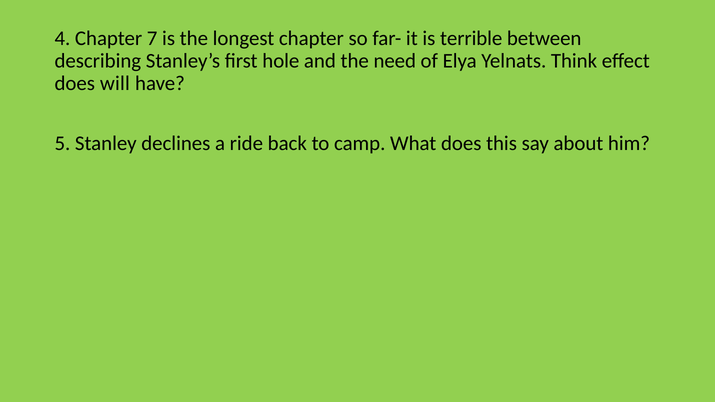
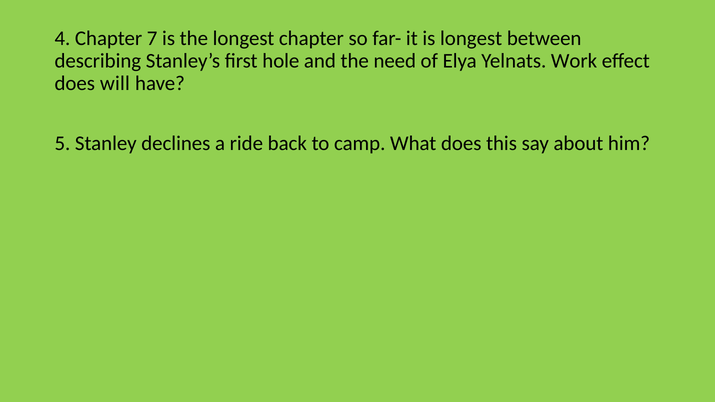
is terrible: terrible -> longest
Think: Think -> Work
